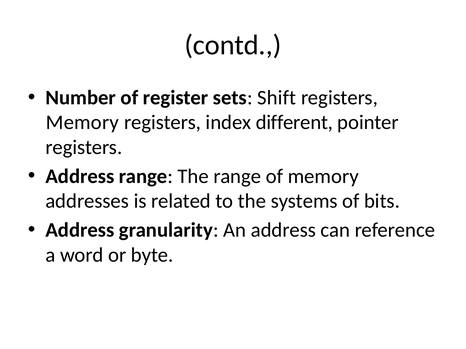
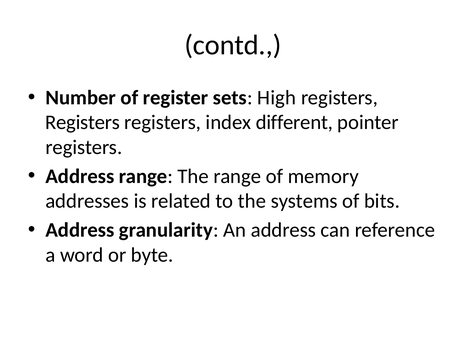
Shift: Shift -> High
Memory at (82, 123): Memory -> Registers
